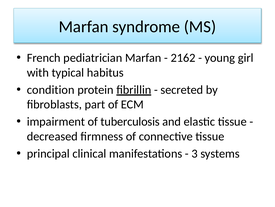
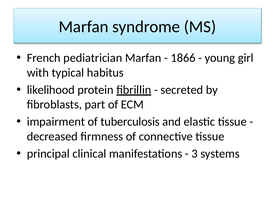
2162: 2162 -> 1866
condition: condition -> likelihood
